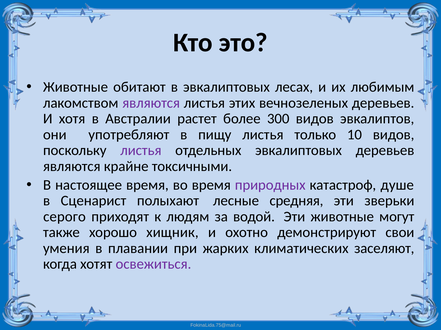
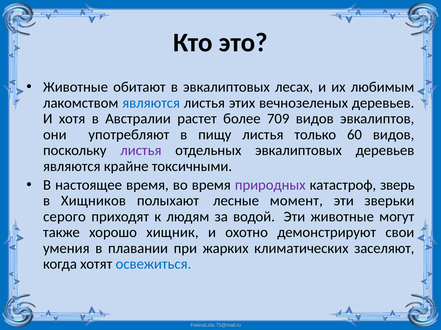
являются at (151, 103) colour: purple -> blue
300: 300 -> 709
10: 10 -> 60
душе: душе -> зверь
Сценарист: Сценарист -> Хищников
средняя: средняя -> момент
освежиться colour: purple -> blue
